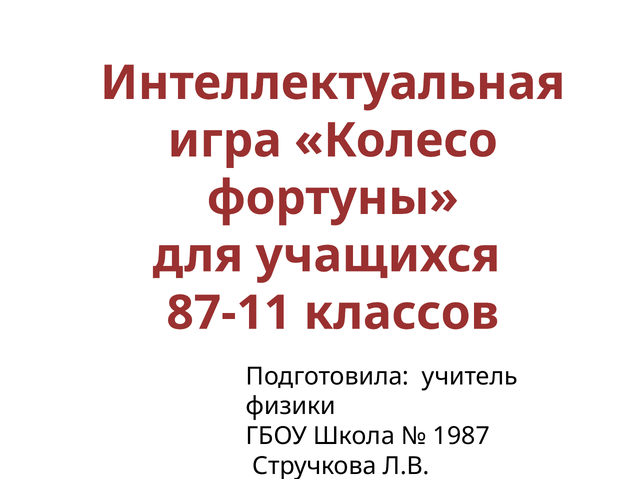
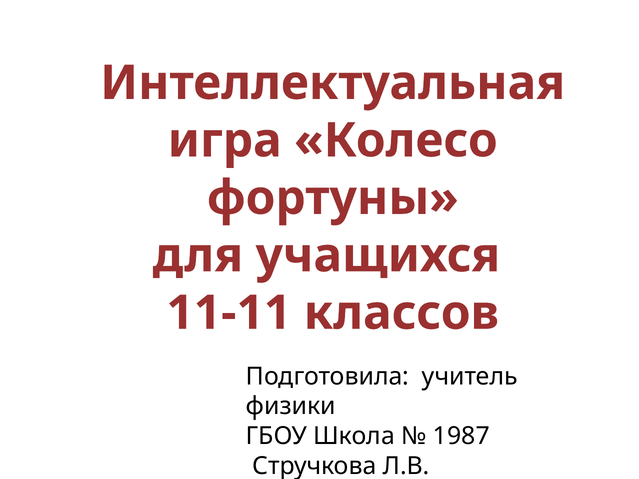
87-11: 87-11 -> 11-11
